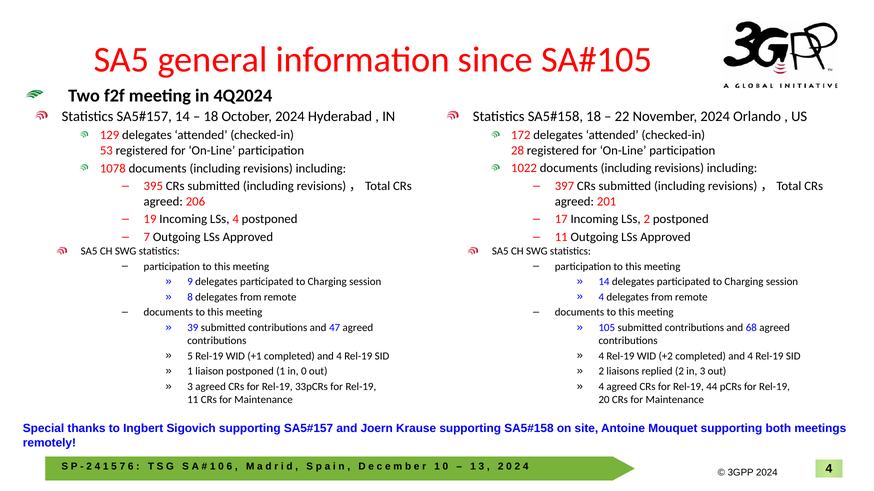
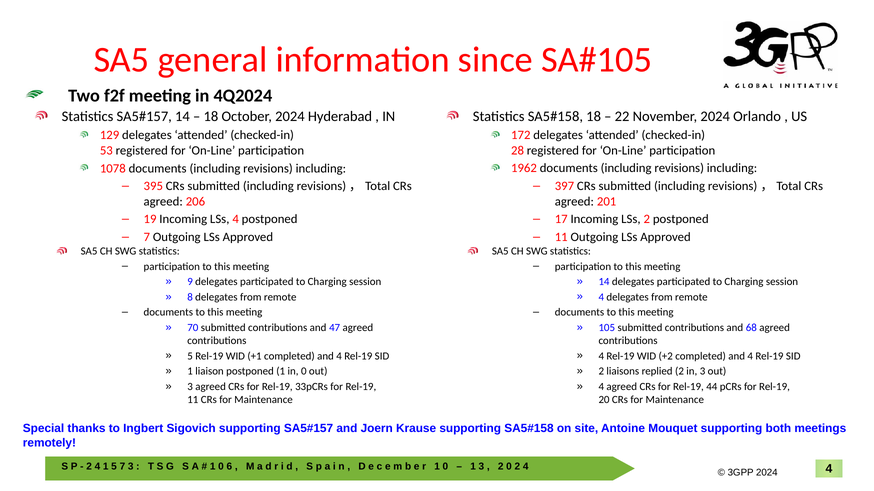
1022: 1022 -> 1962
39: 39 -> 70
7 6: 6 -> 3
